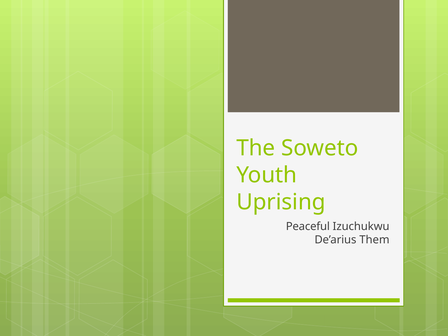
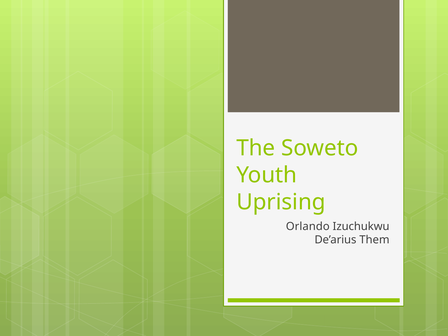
Peaceful: Peaceful -> Orlando
